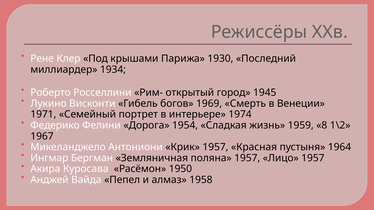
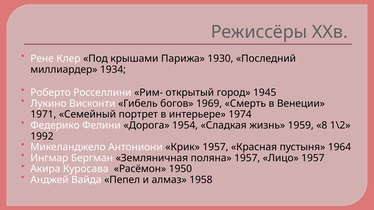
1967: 1967 -> 1992
